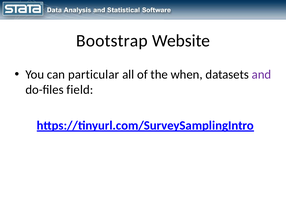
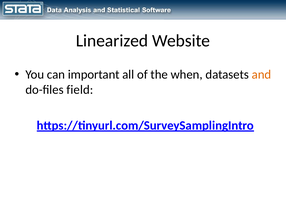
Bootstrap: Bootstrap -> Linearized
particular: particular -> important
and colour: purple -> orange
